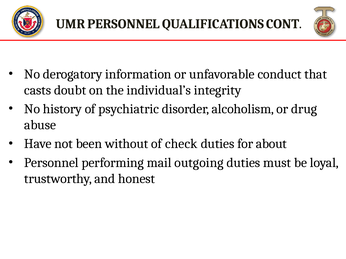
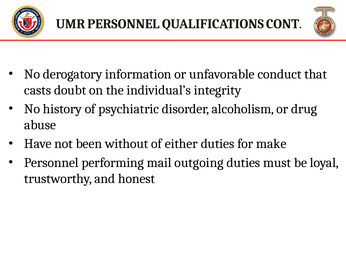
check: check -> either
about: about -> make
